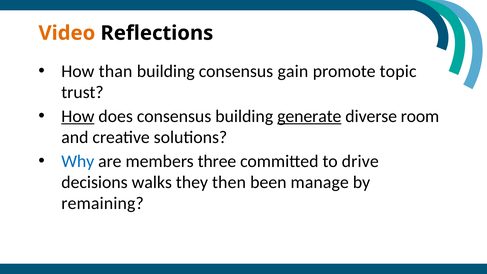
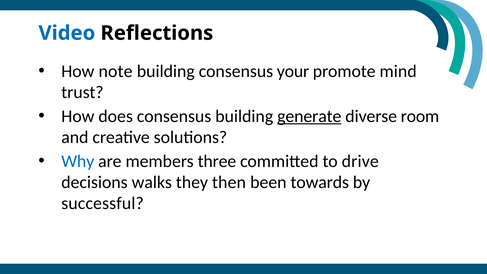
Video colour: orange -> blue
than: than -> note
gain: gain -> your
topic: topic -> mind
How at (78, 116) underline: present -> none
manage: manage -> towards
remaining: remaining -> successful
